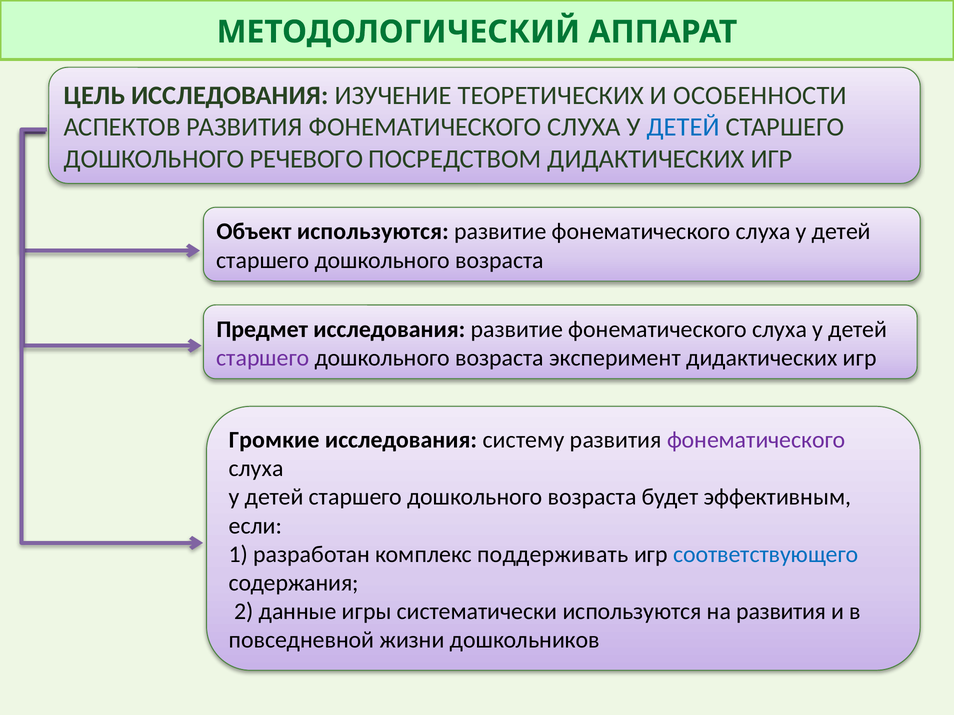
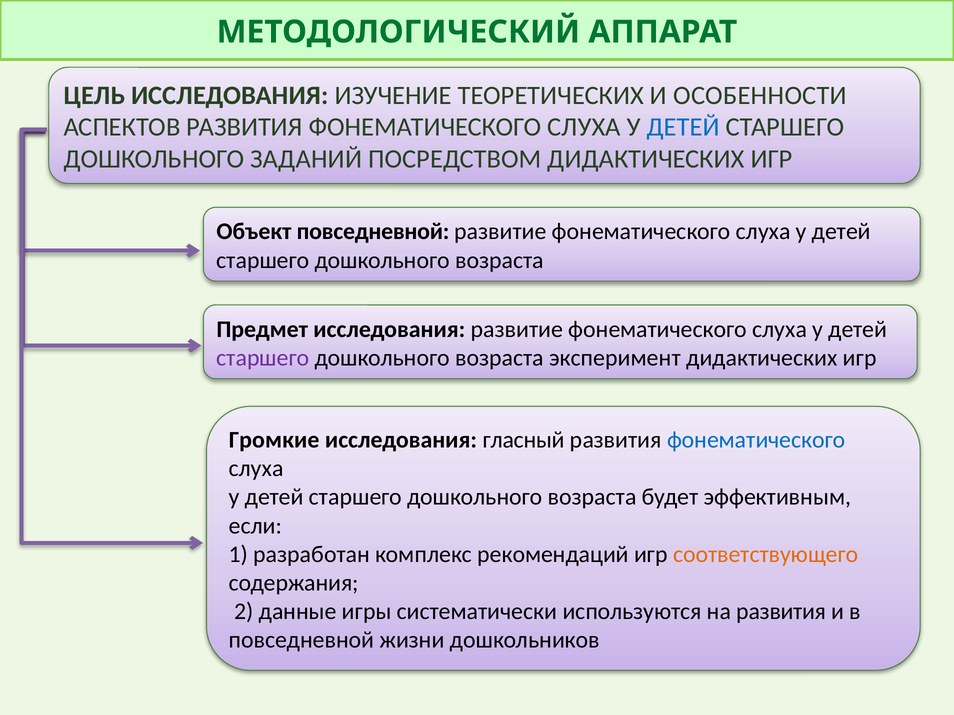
РЕЧЕВОГО: РЕЧЕВОГО -> ЗАДАНИЙ
Объект используются: используются -> повседневной
систему: систему -> гласный
фонематического at (756, 440) colour: purple -> blue
поддерживать: поддерживать -> рекомендаций
соответствующего colour: blue -> orange
